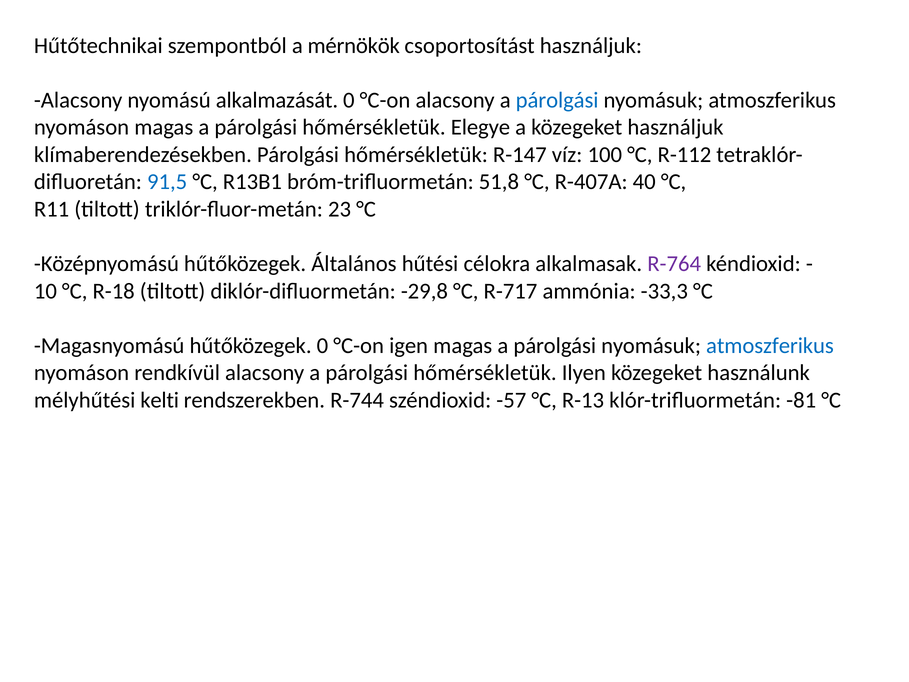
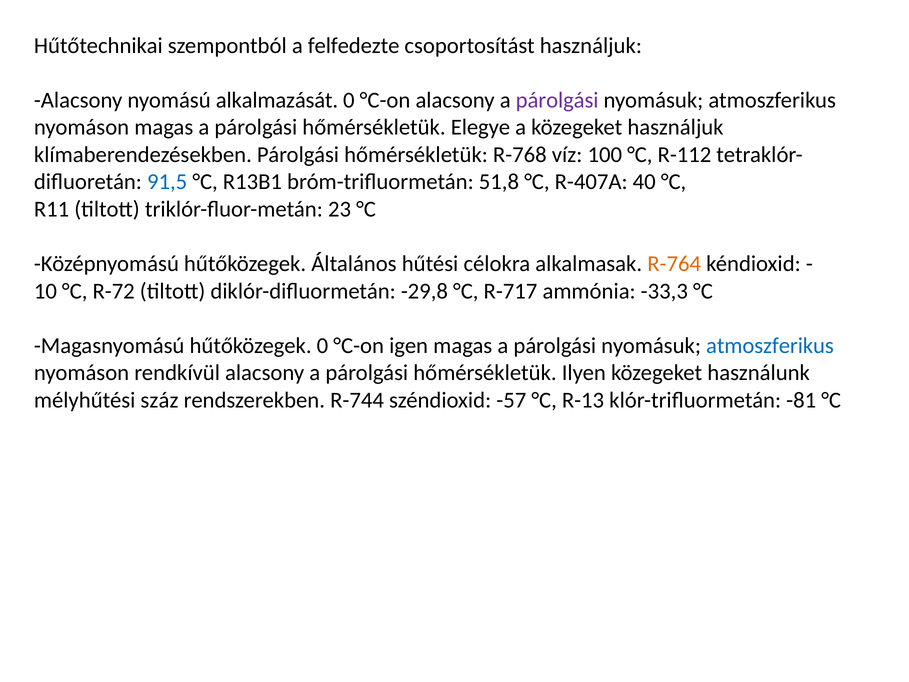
mérnökök: mérnökök -> felfedezte
párolgási at (557, 100) colour: blue -> purple
R-147: R-147 -> R-768
R-764 colour: purple -> orange
R-18: R-18 -> R-72
kelti: kelti -> száz
